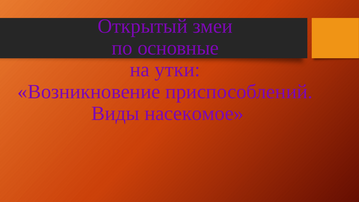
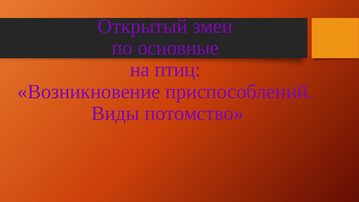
утки: утки -> птиц
насекомое: насекомое -> потомство
